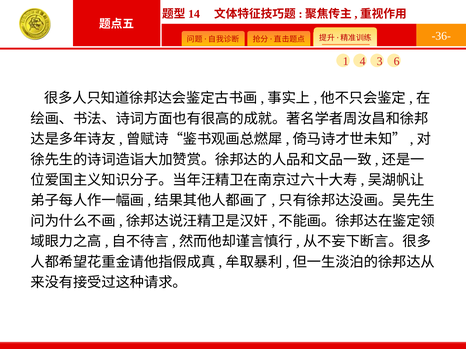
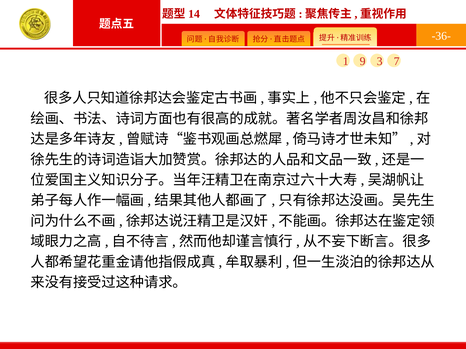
4: 4 -> 9
6: 6 -> 7
